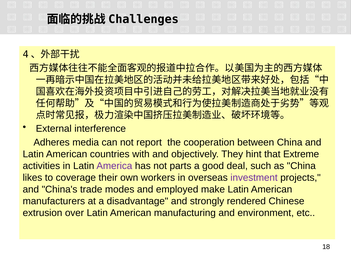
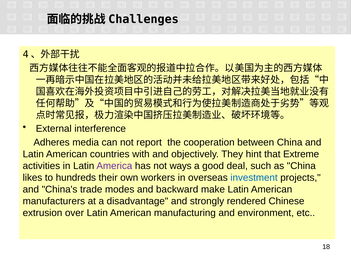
parts: parts -> ways
coverage: coverage -> hundreds
investment colour: purple -> blue
employed: employed -> backward
